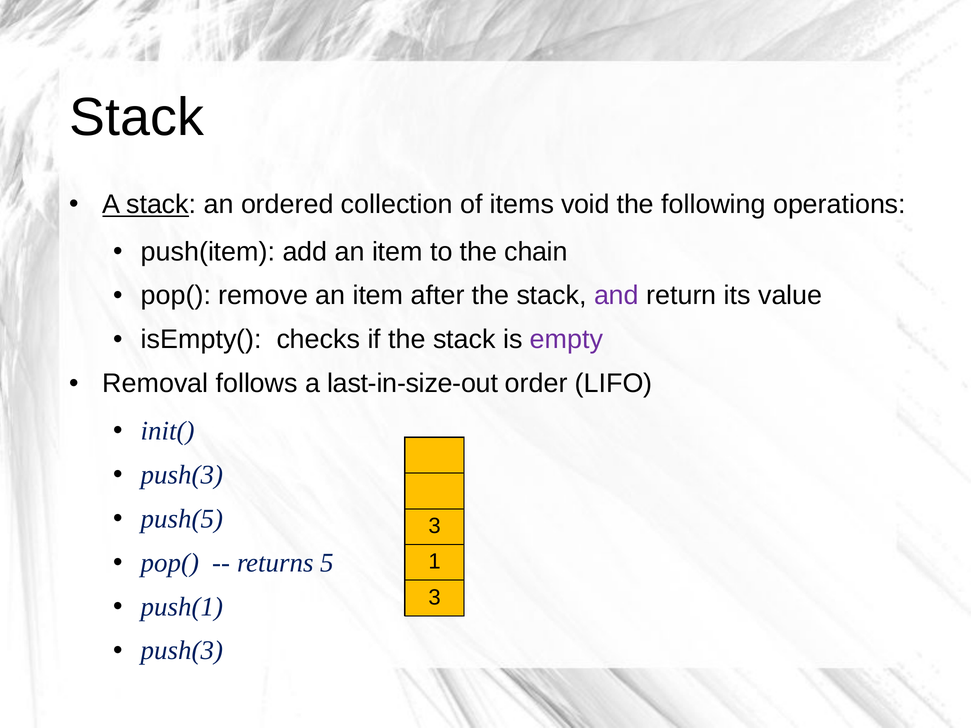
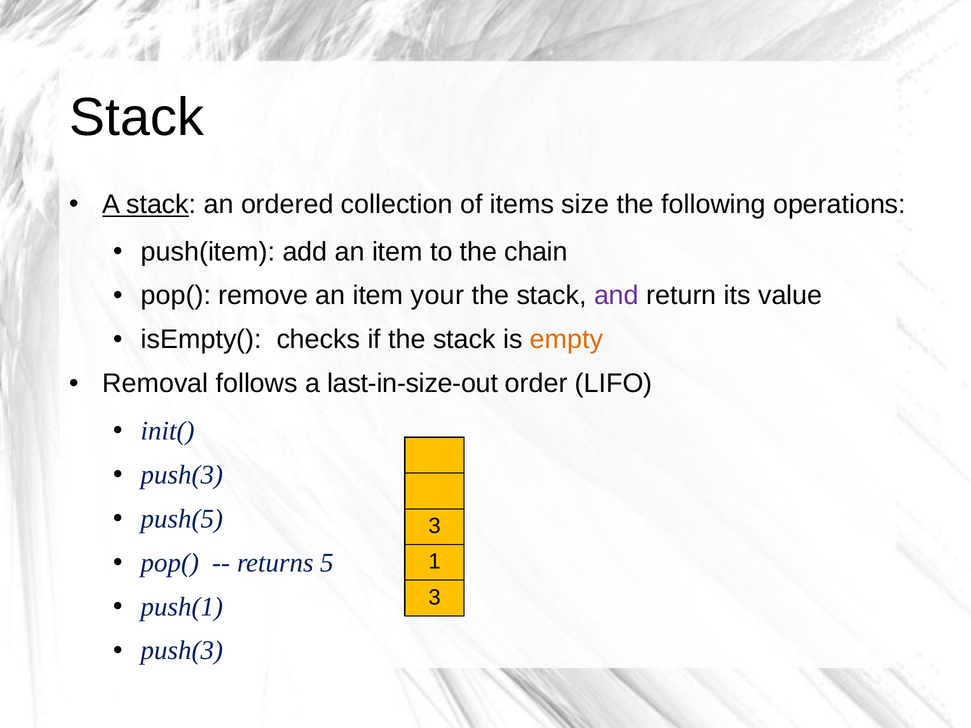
void: void -> size
after: after -> your
empty colour: purple -> orange
